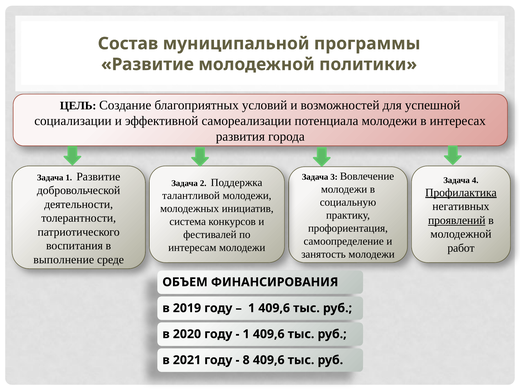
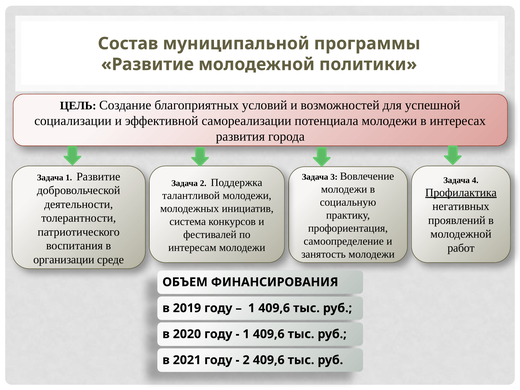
проявлений underline: present -> none
выполнение: выполнение -> организации
8 at (246, 360): 8 -> 2
